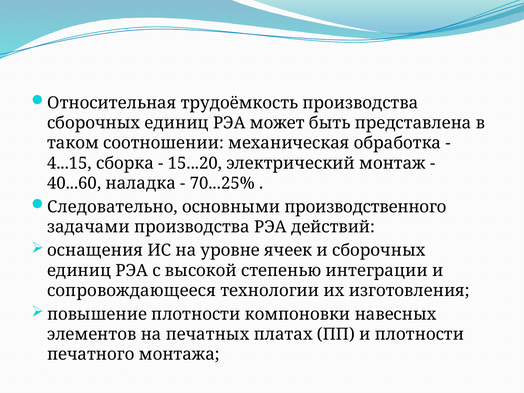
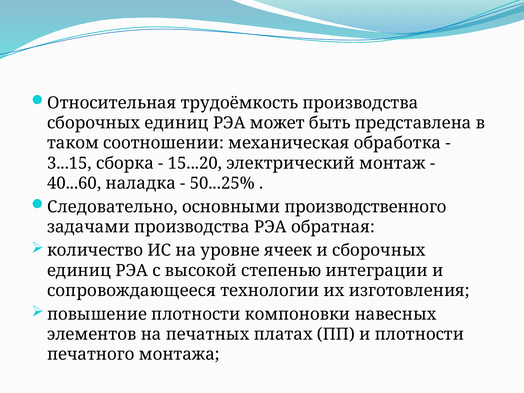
4...15: 4...15 -> 3...15
70...25%: 70...25% -> 50...25%
действий: действий -> обратная
оснащения: оснащения -> количество
